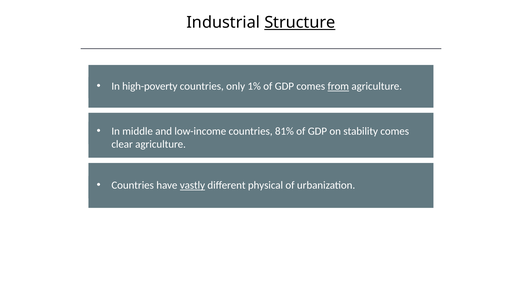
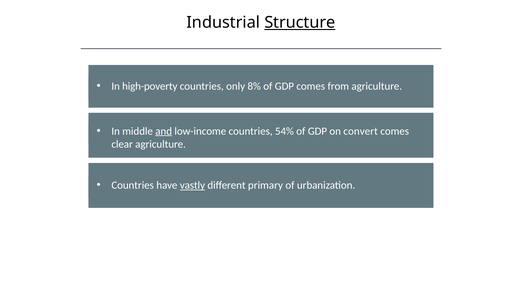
1%: 1% -> 8%
from underline: present -> none
and underline: none -> present
81%: 81% -> 54%
stability: stability -> convert
physical: physical -> primary
